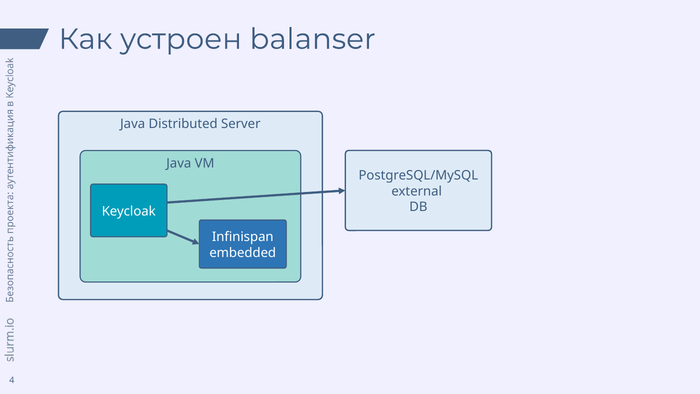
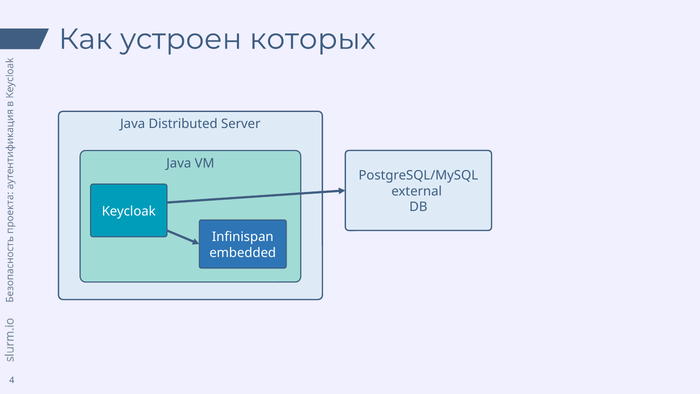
balanser: balanser -> которых
